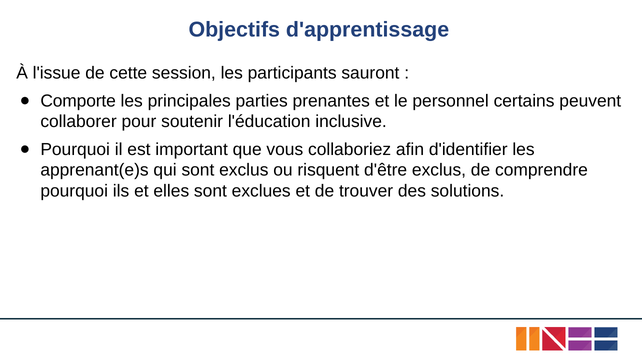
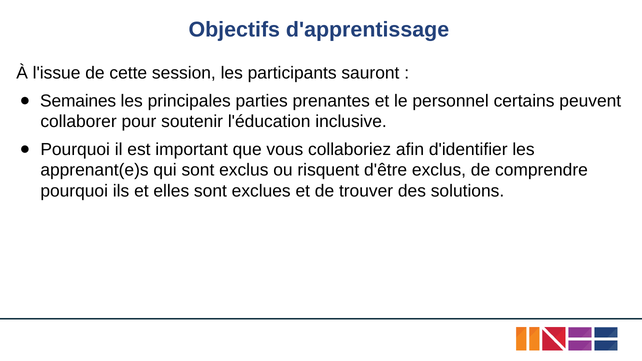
Comporte: Comporte -> Semaines
